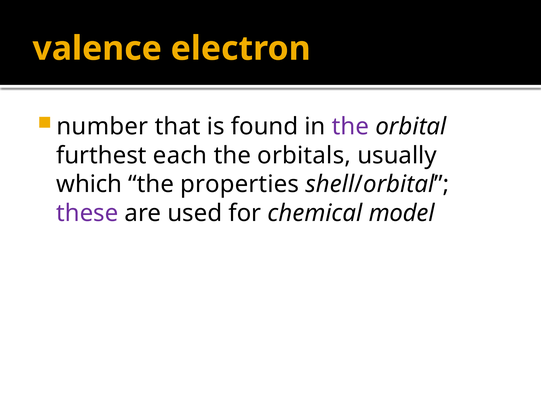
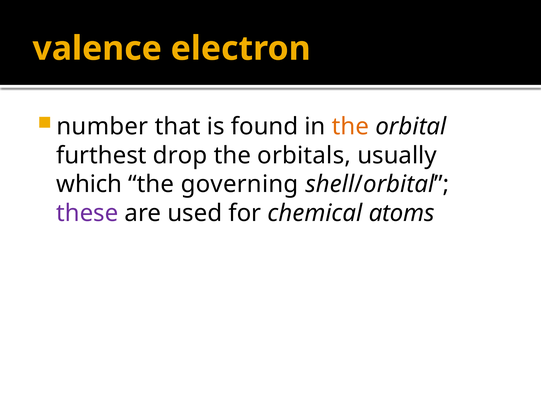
the at (350, 127) colour: purple -> orange
each: each -> drop
properties: properties -> governing
model: model -> atoms
